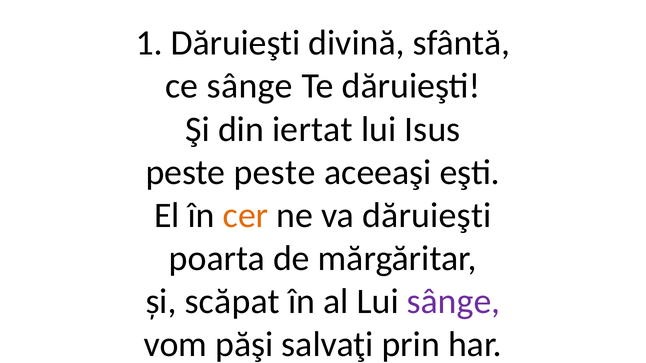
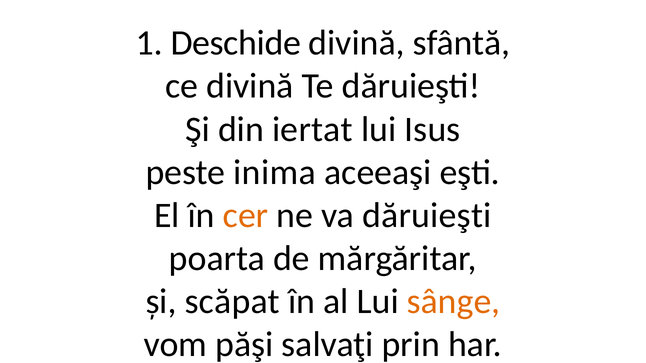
1 Dăruieşti: Dăruieşti -> Deschide
ce sânge: sânge -> divină
peste peste: peste -> inima
sânge at (454, 302) colour: purple -> orange
